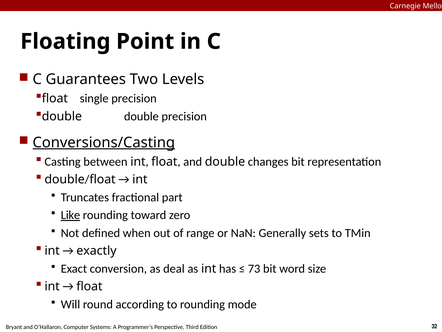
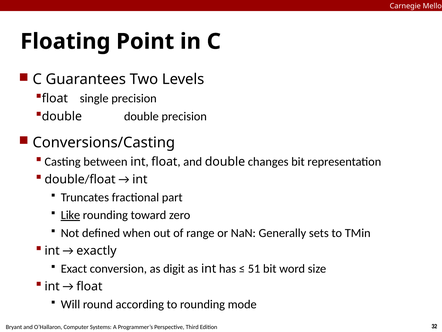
Conversions/Casting underline: present -> none
deal: deal -> digit
73: 73 -> 51
